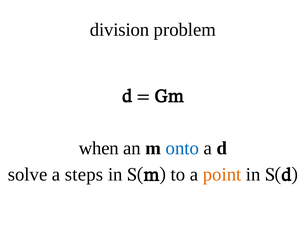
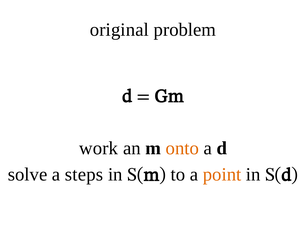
division: division -> original
when: when -> work
onto colour: blue -> orange
